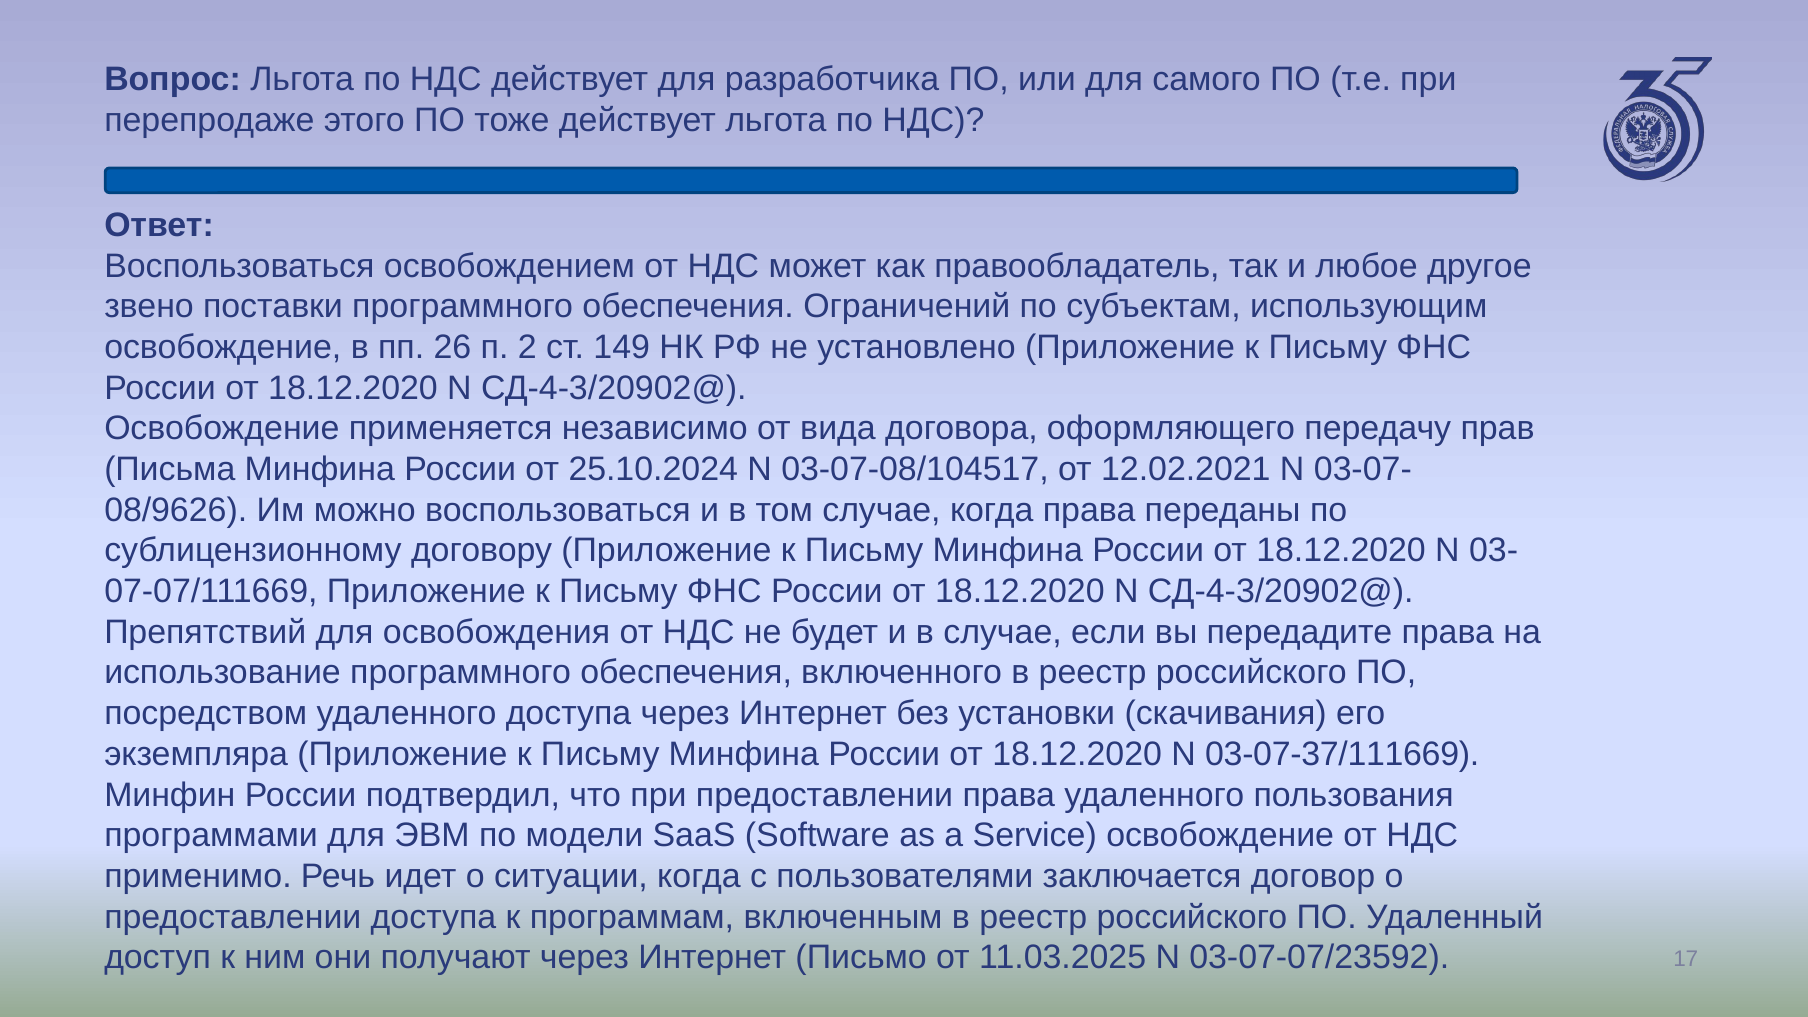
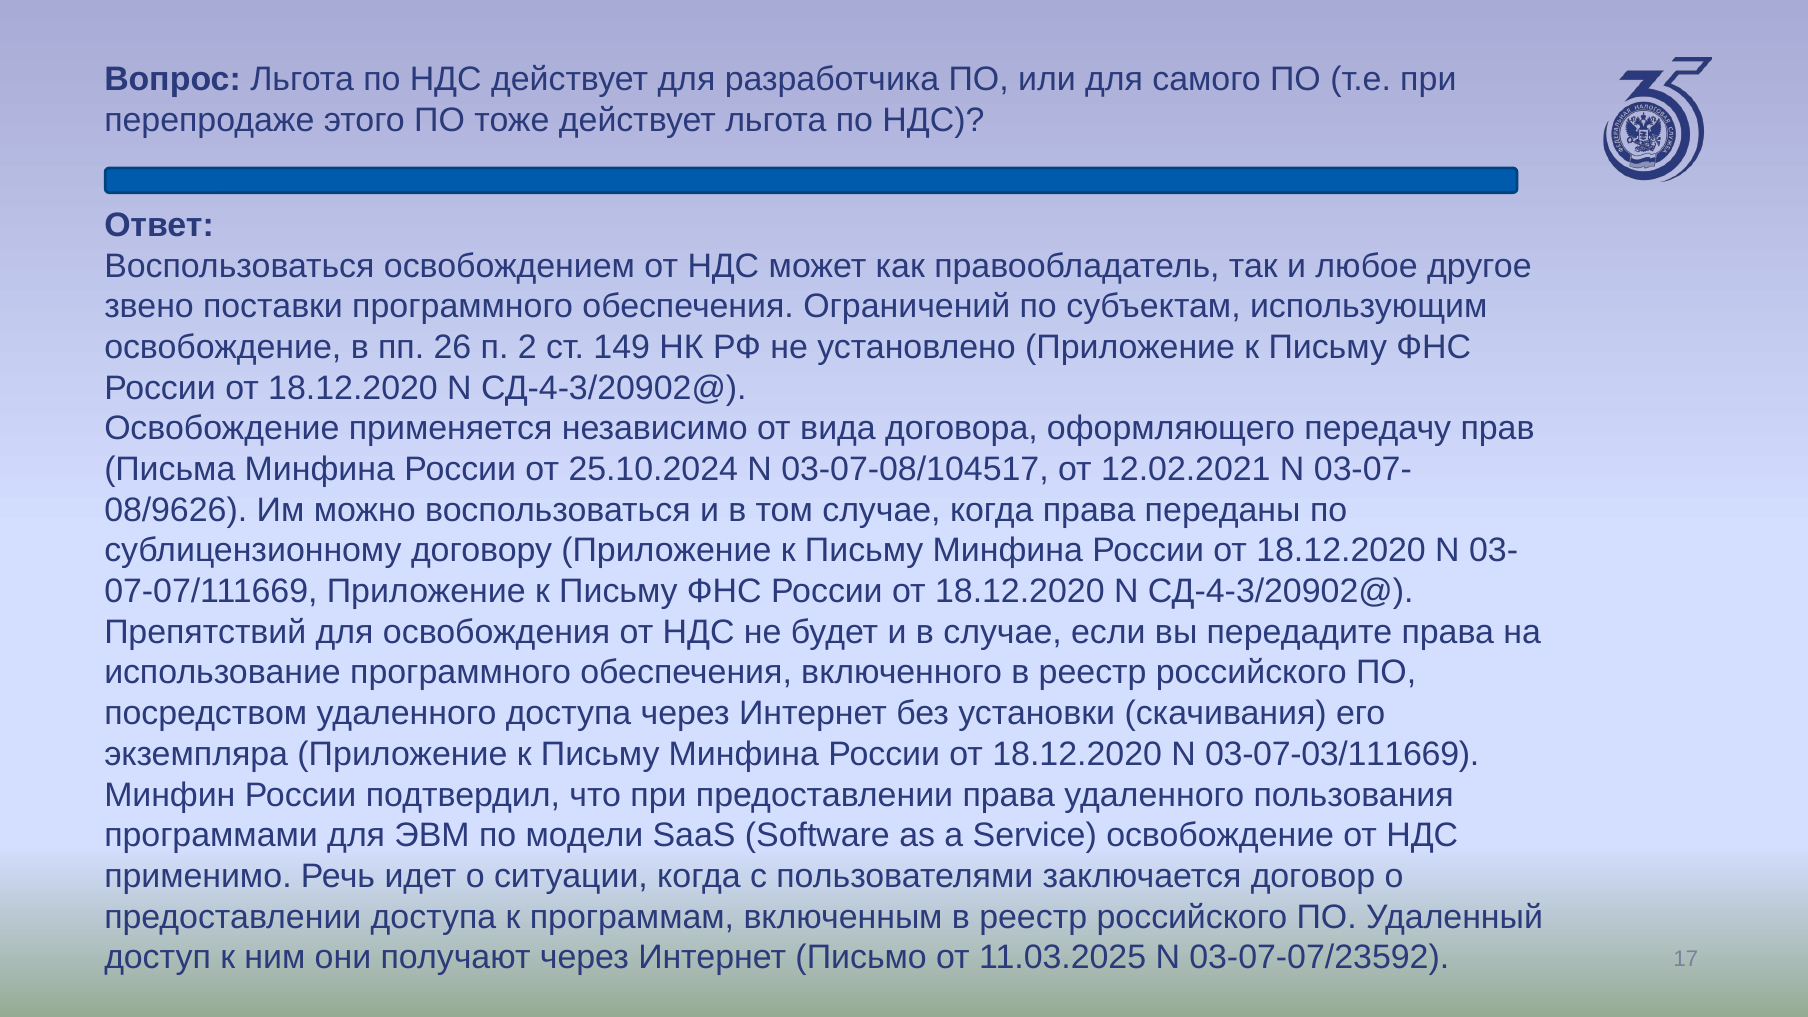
03-07-37/111669: 03-07-37/111669 -> 03-07-03/111669
